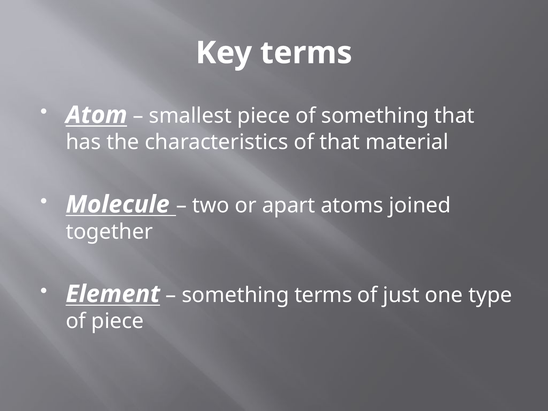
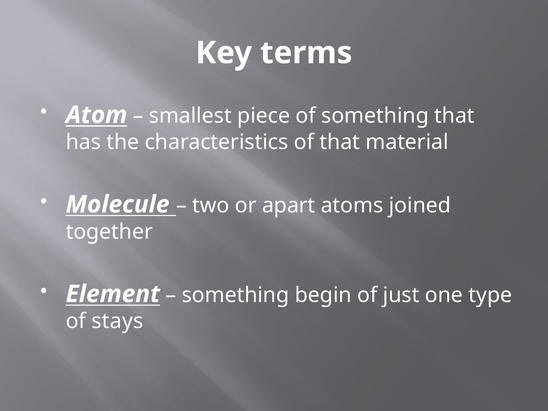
something terms: terms -> begin
of piece: piece -> stays
